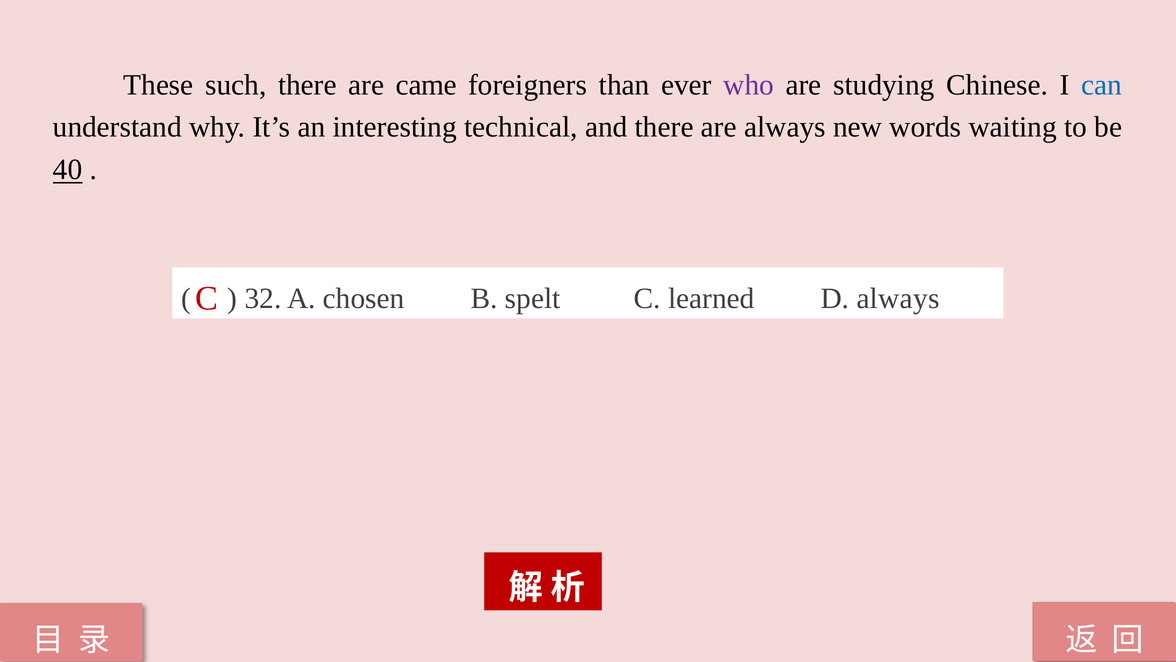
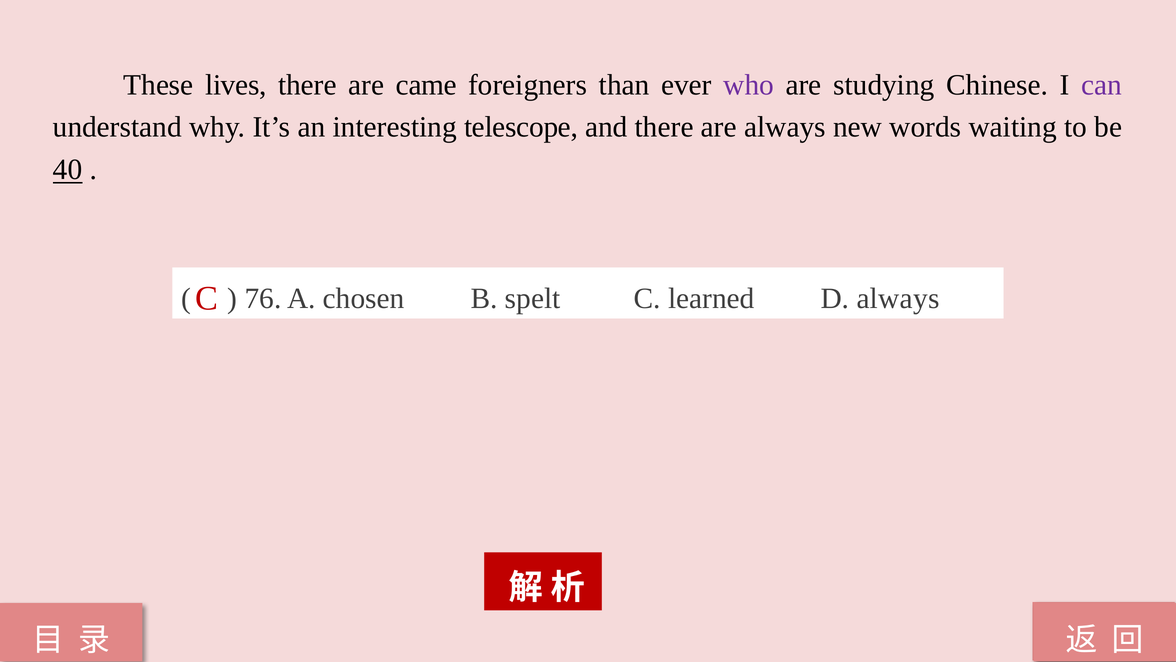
such: such -> lives
can colour: blue -> purple
technical: technical -> telescope
32: 32 -> 76
